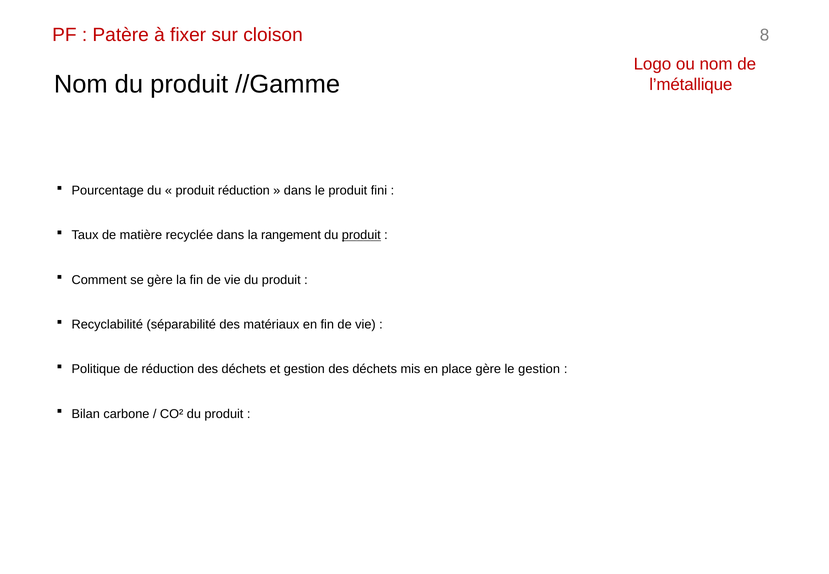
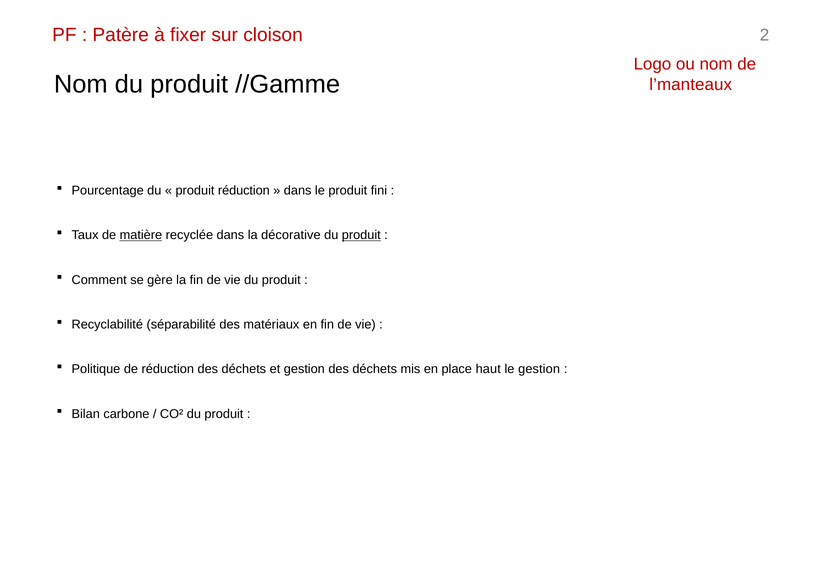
8: 8 -> 2
l’métallique: l’métallique -> l’manteaux
matière underline: none -> present
rangement: rangement -> décorative
place gère: gère -> haut
